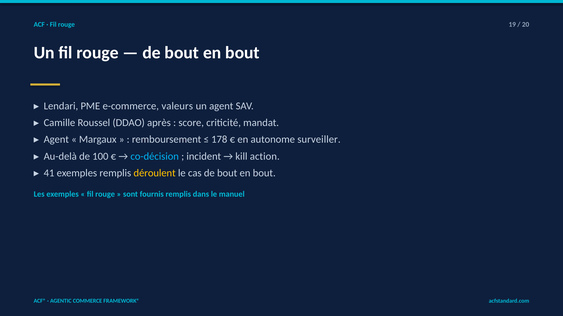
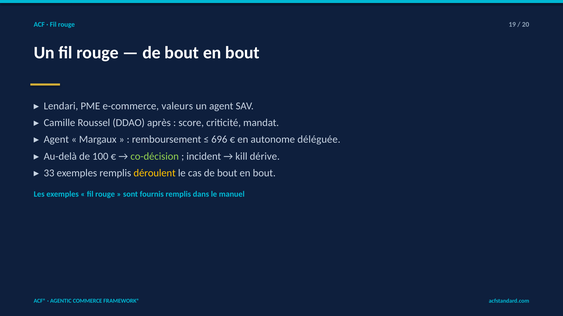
178: 178 -> 696
surveiller: surveiller -> déléguée
co-décision colour: light blue -> light green
action: action -> dérive
41: 41 -> 33
